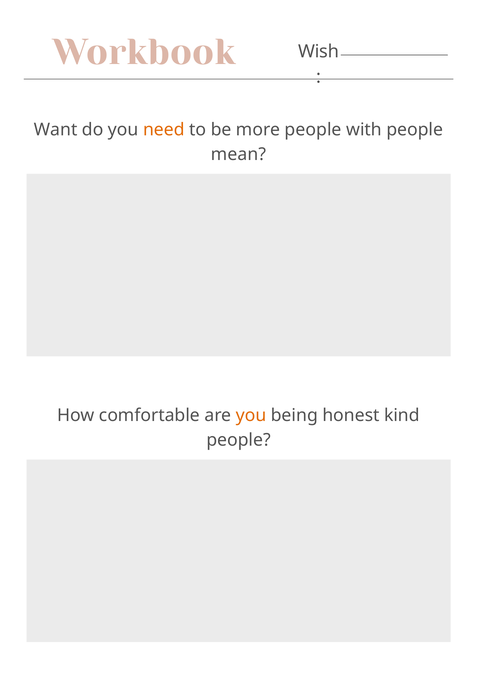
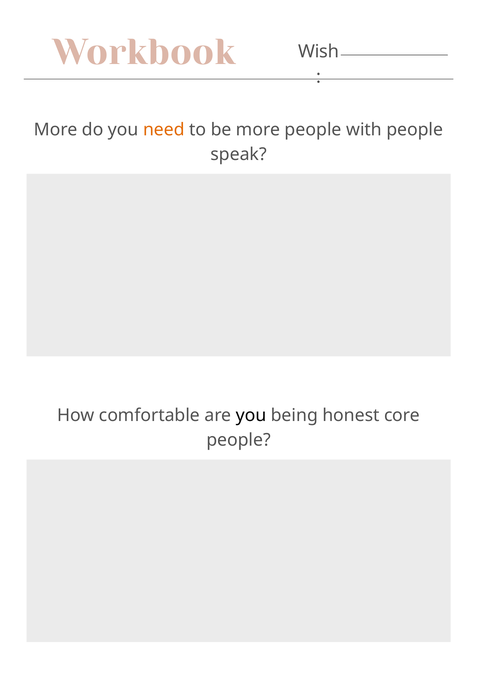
Want at (56, 130): Want -> More
mean: mean -> speak
you at (251, 415) colour: orange -> black
kind: kind -> core
